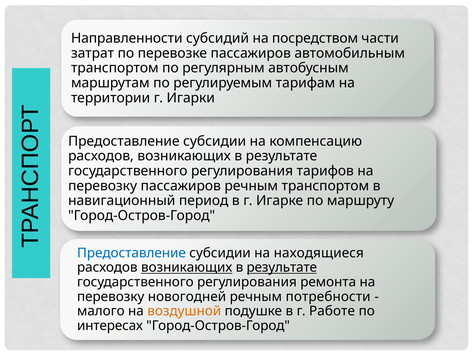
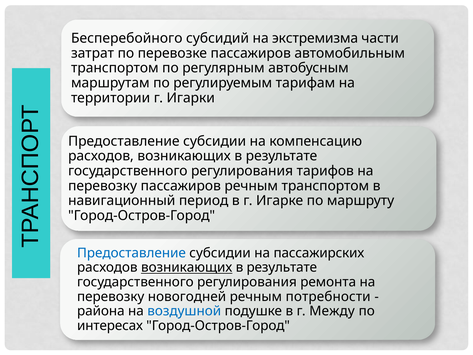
Направленности: Направленности -> Бесперебойного
посредством: посредством -> экстремизма
находящиеся: находящиеся -> пассажирских
результате at (282, 267) underline: present -> none
малого: малого -> района
воздушной colour: orange -> blue
Работе: Работе -> Между
